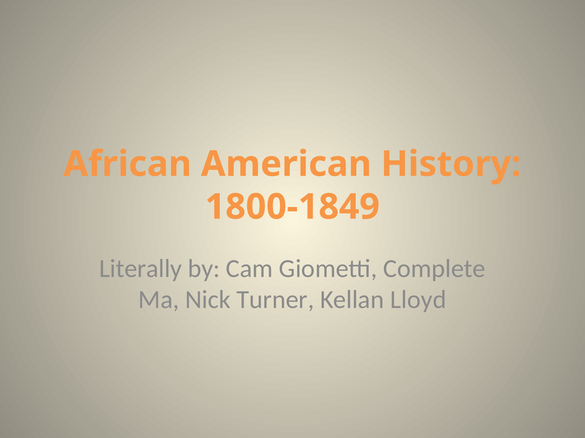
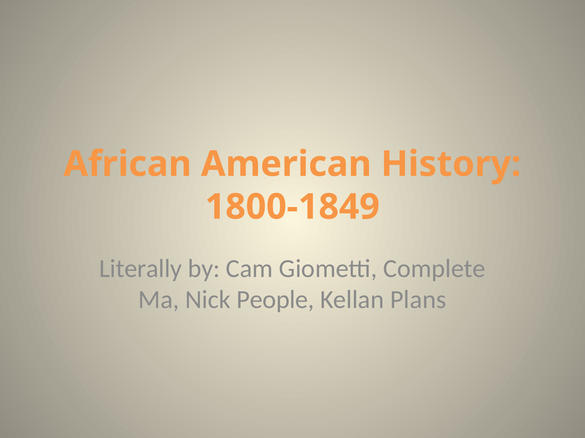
Turner: Turner -> People
Lloyd: Lloyd -> Plans
